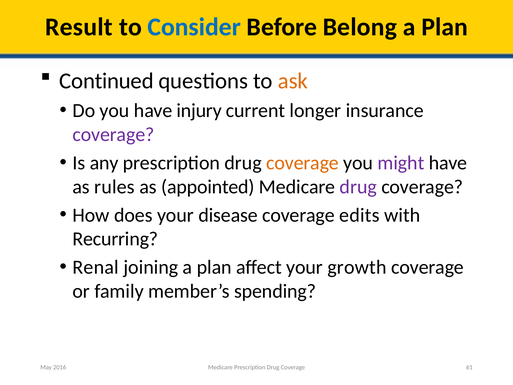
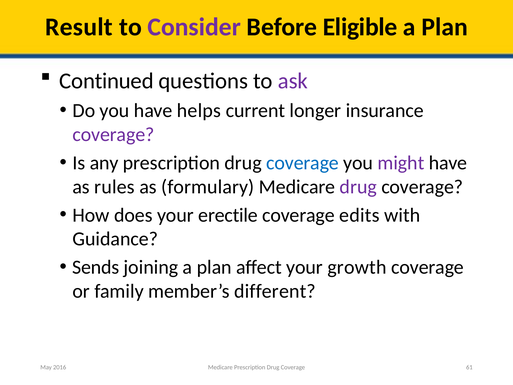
Consider colour: blue -> purple
Belong: Belong -> Eligible
ask colour: orange -> purple
injury: injury -> helps
coverage at (303, 163) colour: orange -> blue
appointed: appointed -> formulary
disease: disease -> erectile
Recurring: Recurring -> Guidance
Renal: Renal -> Sends
spending: spending -> different
